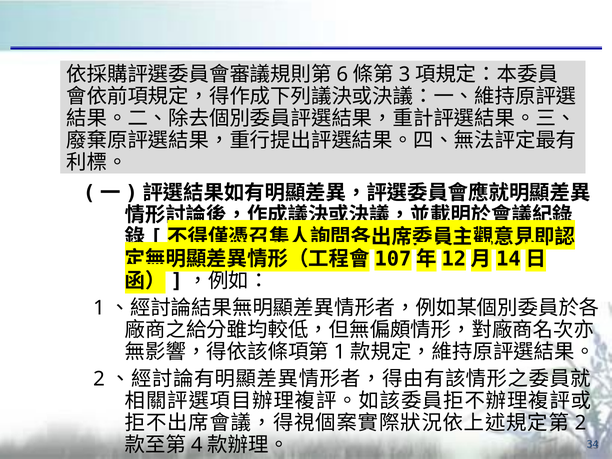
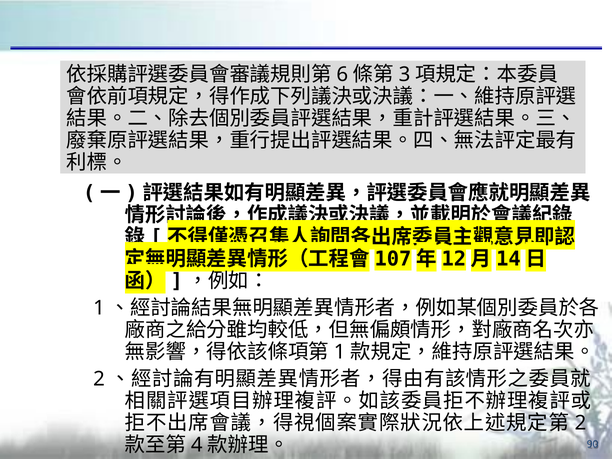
34: 34 -> 90
